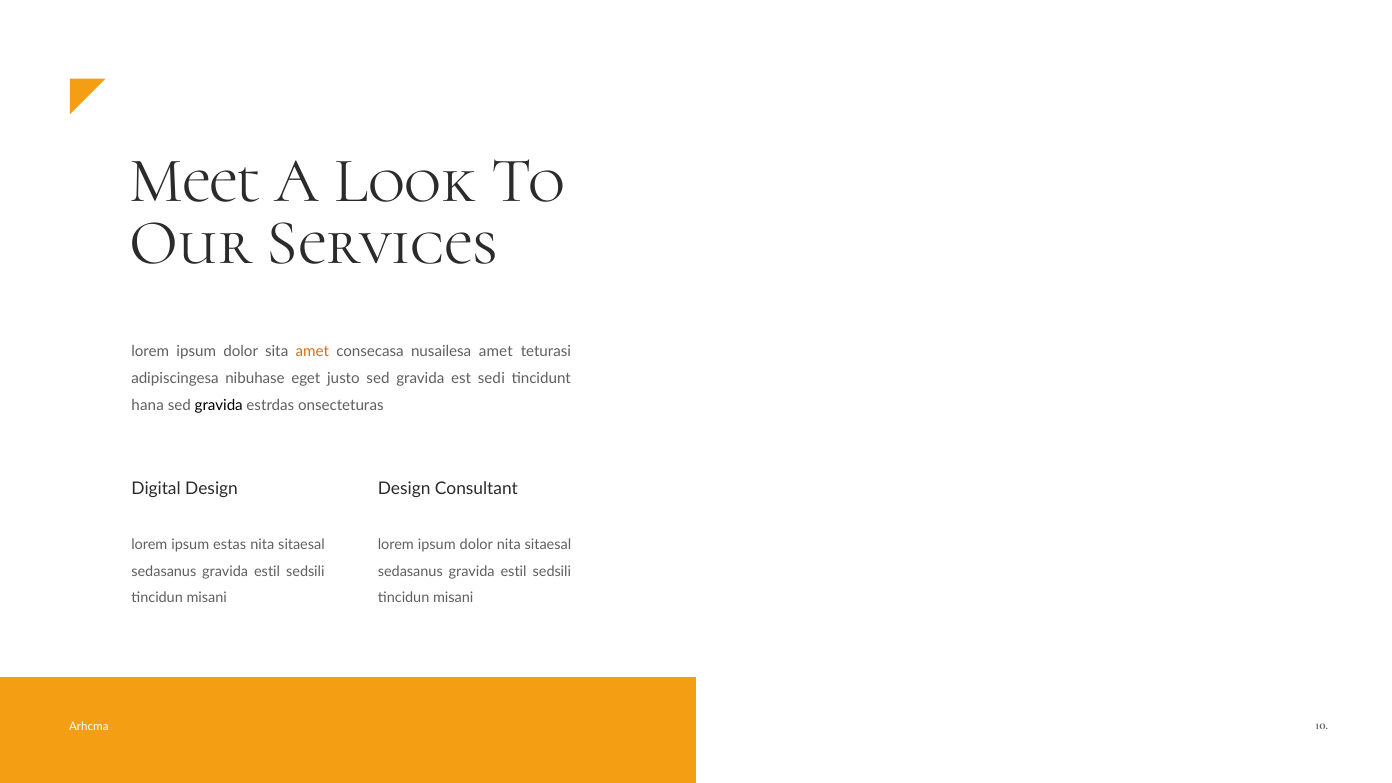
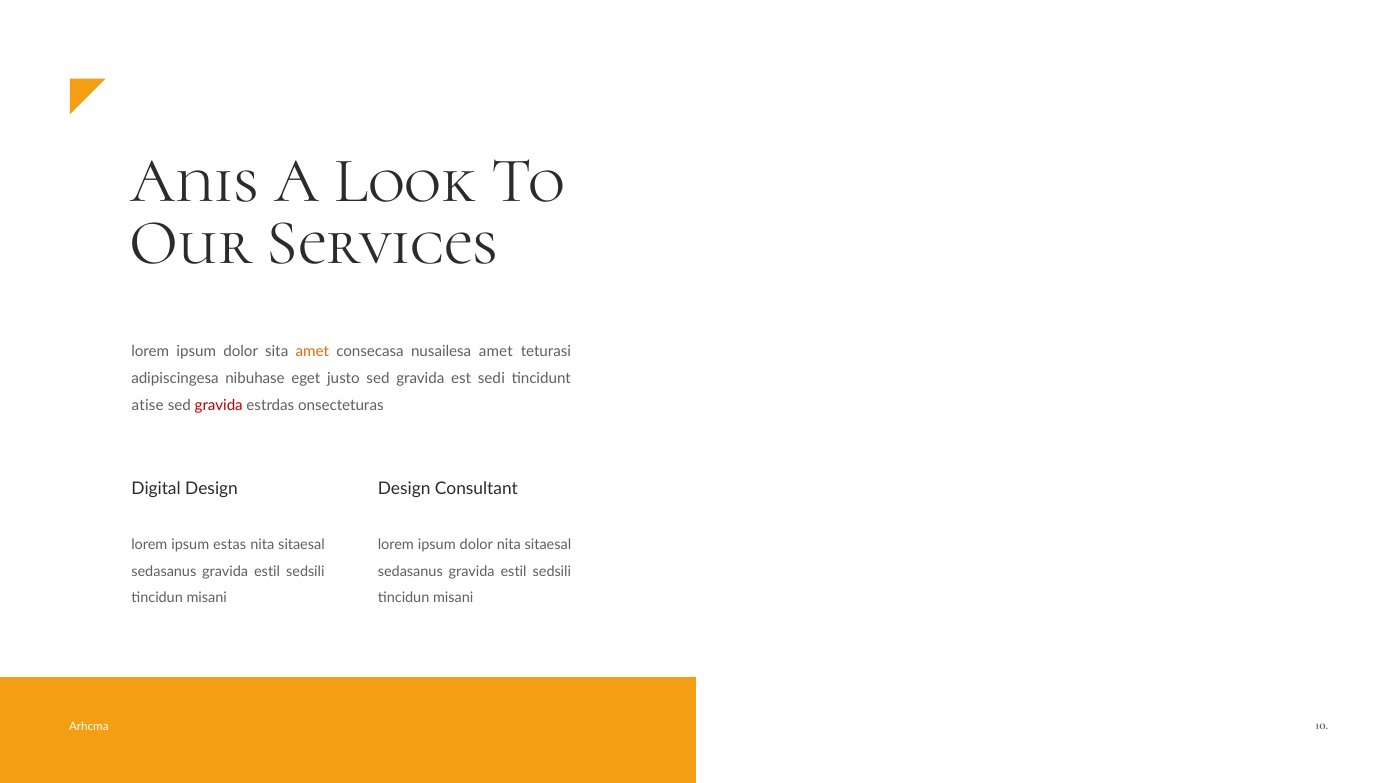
Meet: Meet -> Anis
hana: hana -> atise
gravida at (219, 406) colour: black -> red
